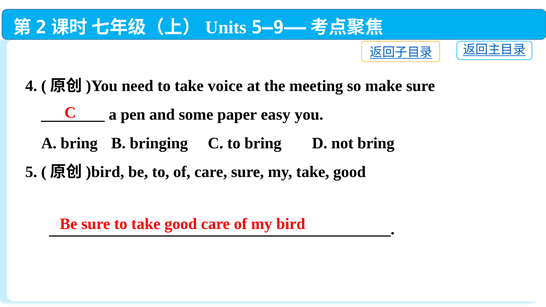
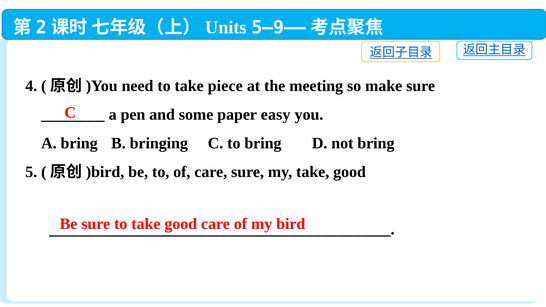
voice: voice -> piece
